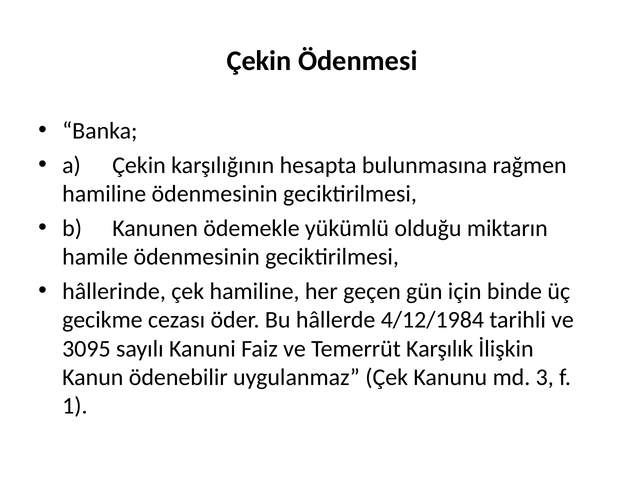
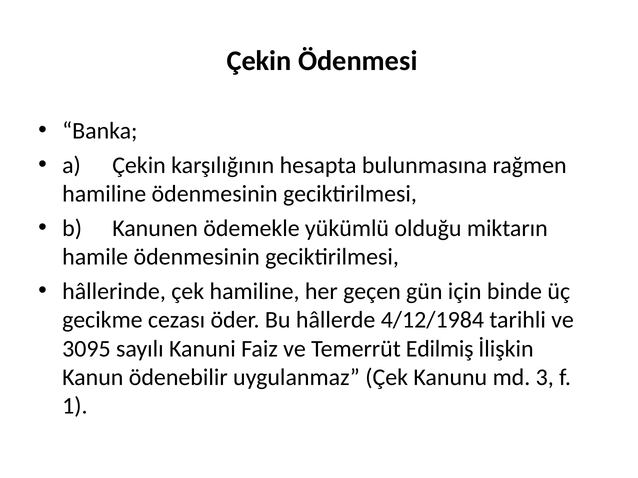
Karşılık: Karşılık -> Edilmiş
